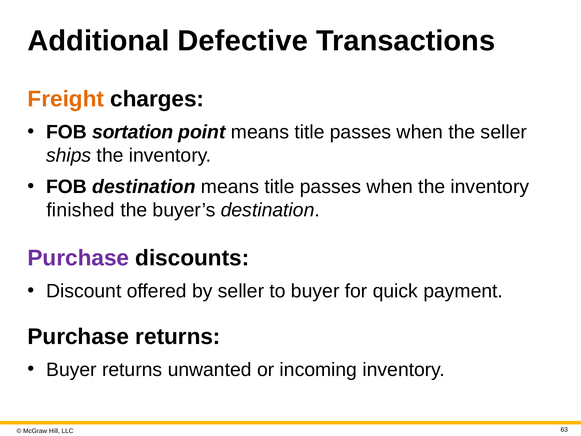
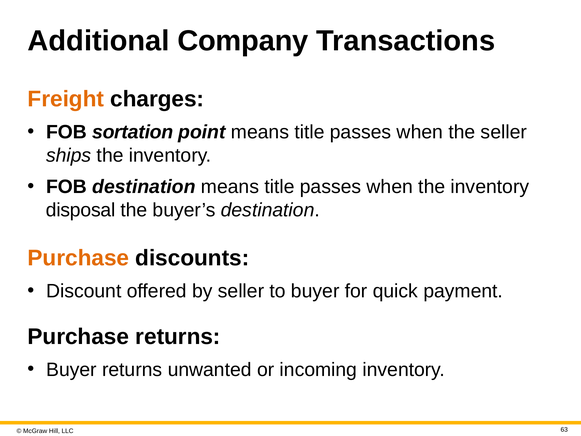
Defective: Defective -> Company
finished: finished -> disposal
Purchase at (78, 258) colour: purple -> orange
